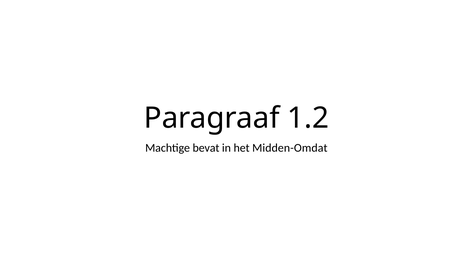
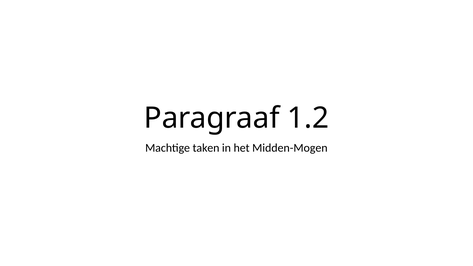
bevat: bevat -> taken
Midden-Omdat: Midden-Omdat -> Midden-Mogen
